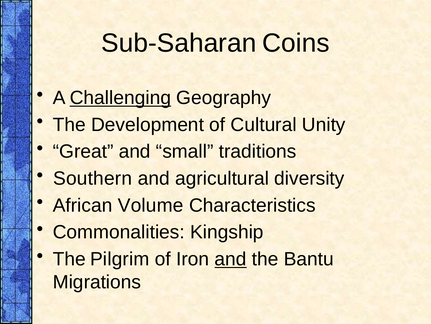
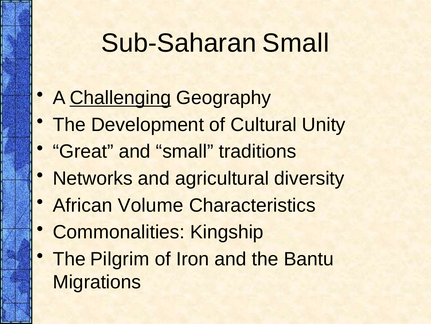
Sub-Saharan Coins: Coins -> Small
Southern: Southern -> Networks
and at (231, 259) underline: present -> none
